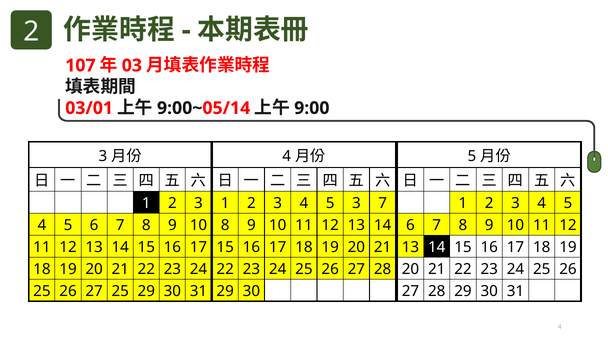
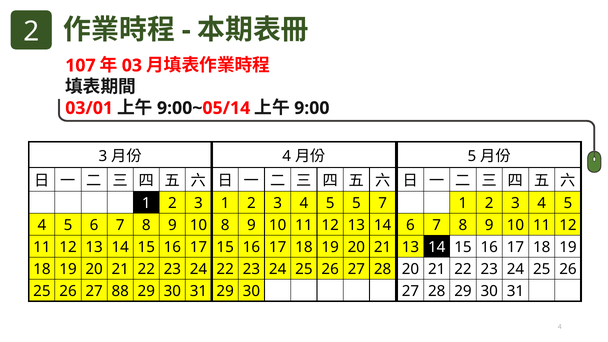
5 3: 3 -> 5
27 25: 25 -> 88
